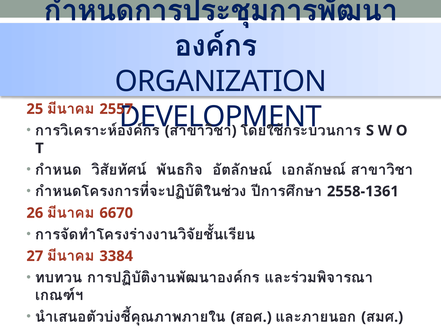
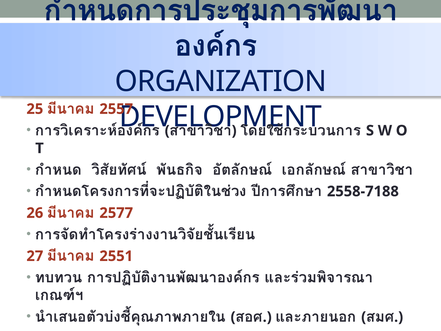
2558-1361: 2558-1361 -> 2558-7188
6670: 6670 -> 2577
3384: 3384 -> 2551
